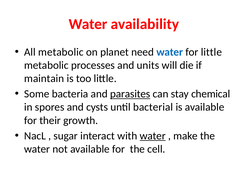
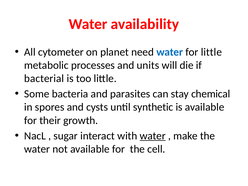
All metabolic: metabolic -> cytometer
maintain: maintain -> bacterial
parasites underline: present -> none
bacterial: bacterial -> synthetic
